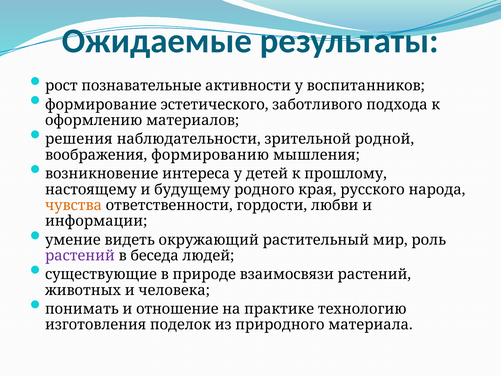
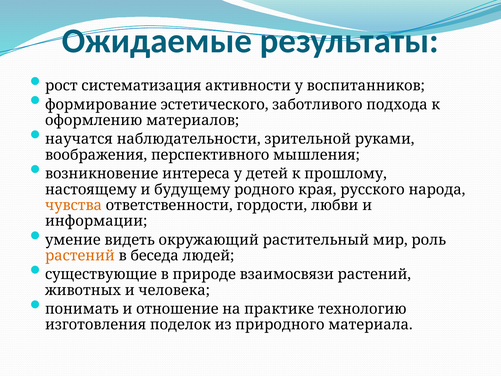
познавательные: познавательные -> систематизация
решения: решения -> научатся
родной: родной -> руками
формированию: формированию -> перспективного
растений at (80, 255) colour: purple -> orange
